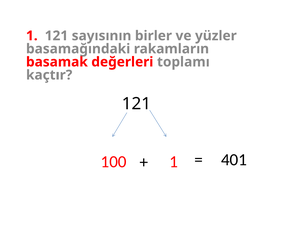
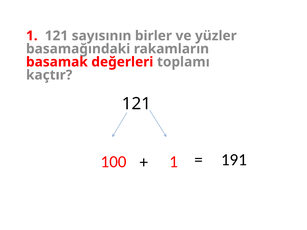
401: 401 -> 191
